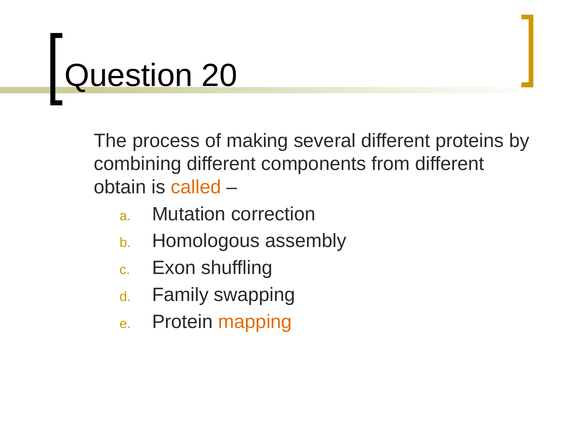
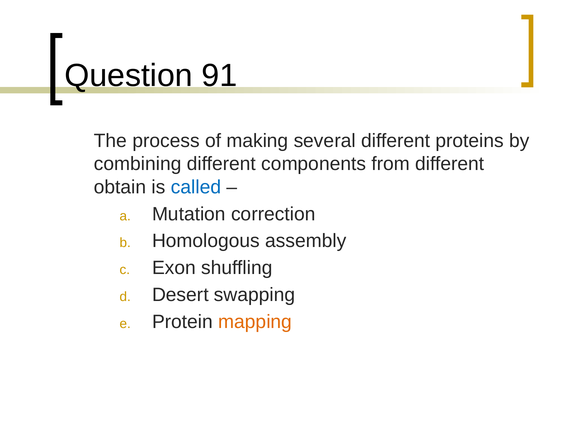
20: 20 -> 91
called colour: orange -> blue
Family: Family -> Desert
